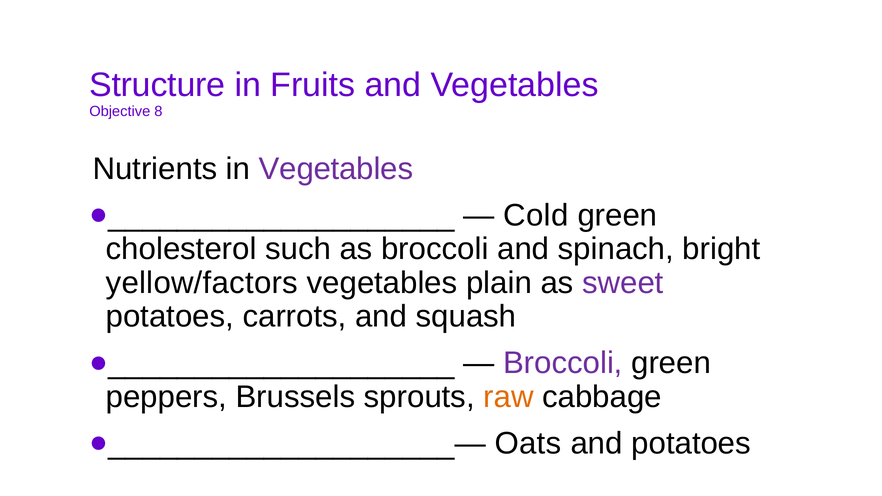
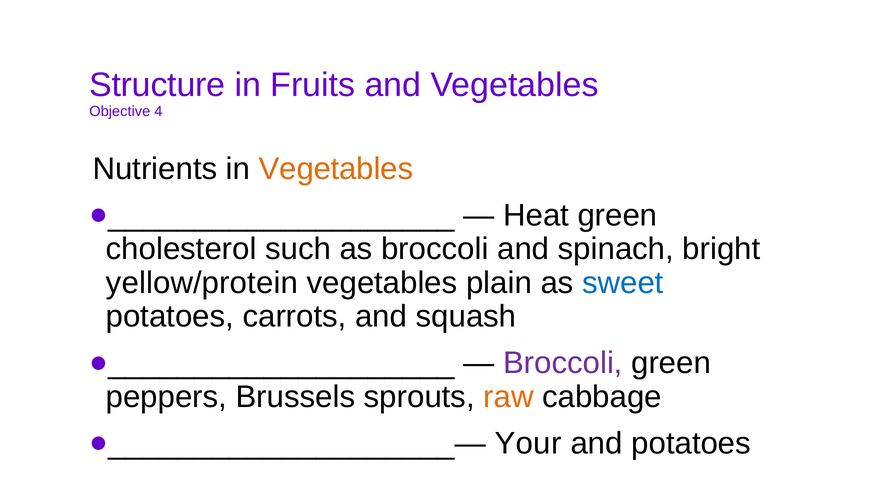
8: 8 -> 4
Vegetables at (336, 169) colour: purple -> orange
Cold: Cold -> Heat
yellow/factors: yellow/factors -> yellow/protein
sweet colour: purple -> blue
Oats: Oats -> Your
